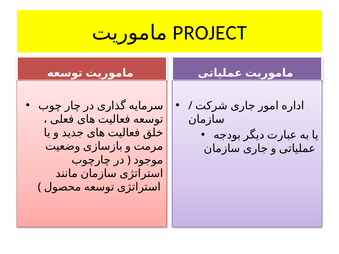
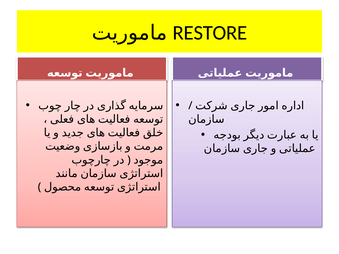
PROJECT: PROJECT -> RESTORE
